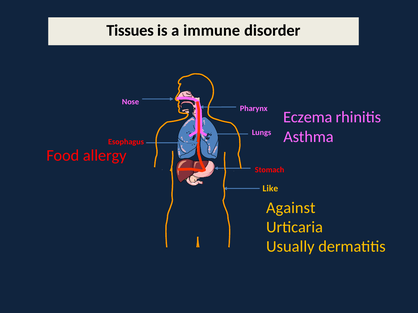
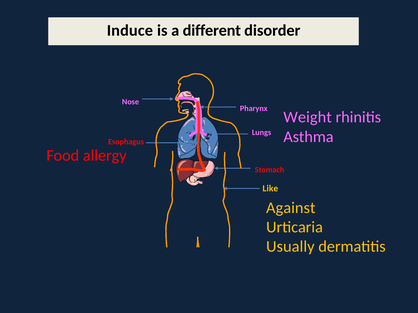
Tissues: Tissues -> Induce
immune: immune -> different
Eczema: Eczema -> Weight
